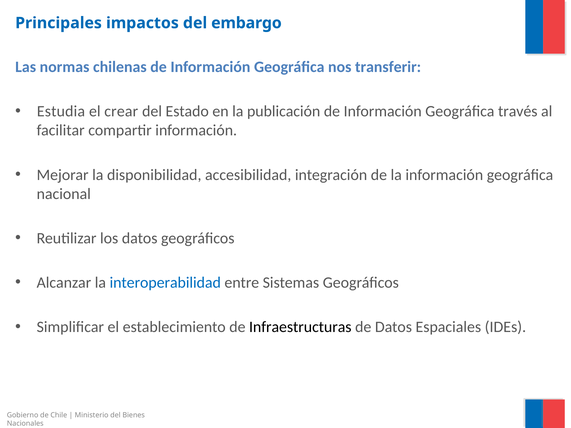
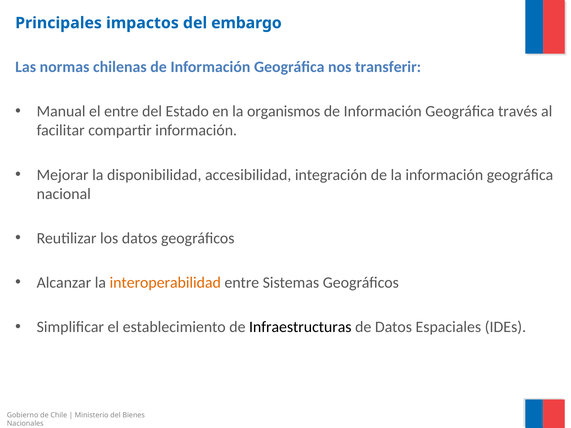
Estudia: Estudia -> Manual
el crear: crear -> entre
publicación: publicación -> organismos
interoperabilidad colour: blue -> orange
